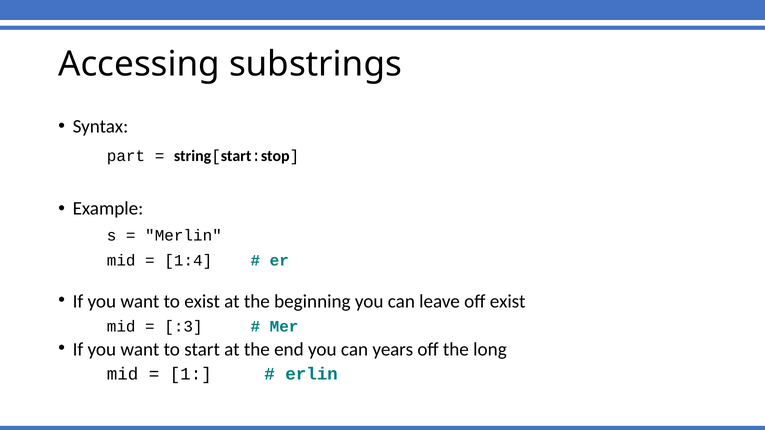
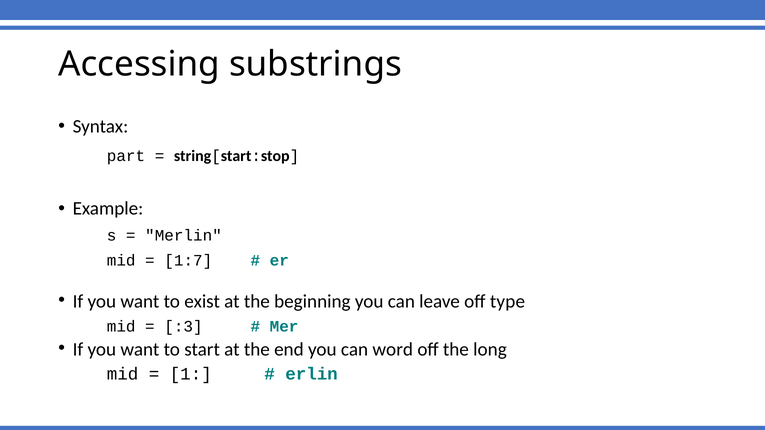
1:4: 1:4 -> 1:7
off exist: exist -> type
years: years -> word
